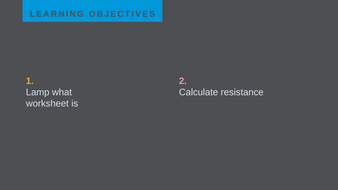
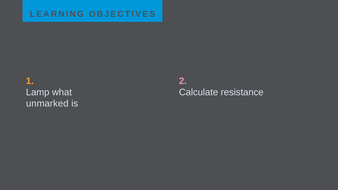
worksheet: worksheet -> unmarked
